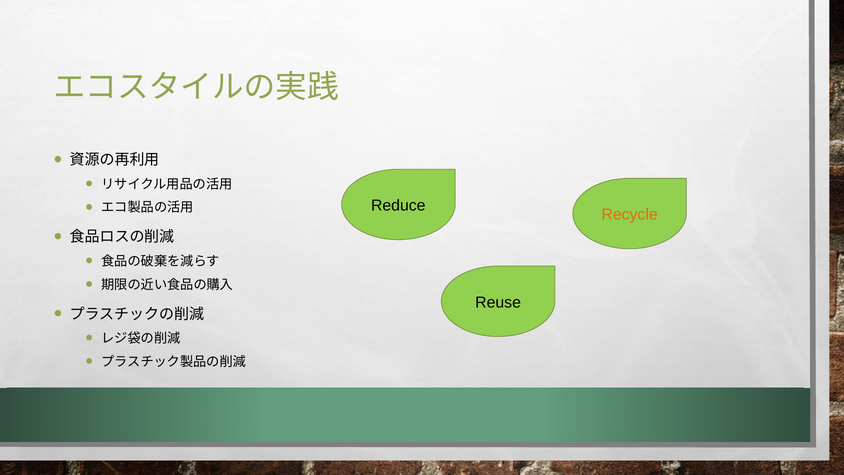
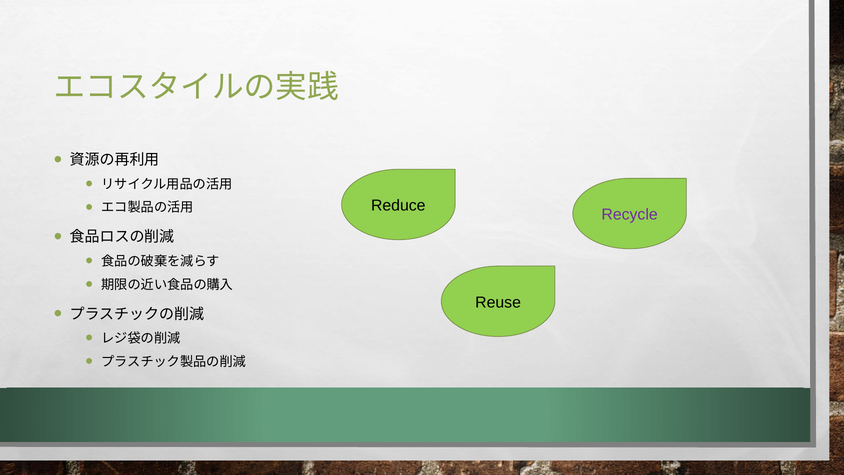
Recycle colour: orange -> purple
